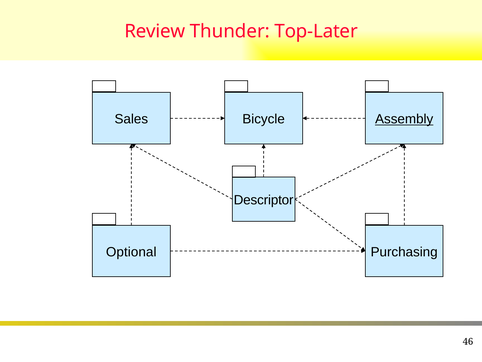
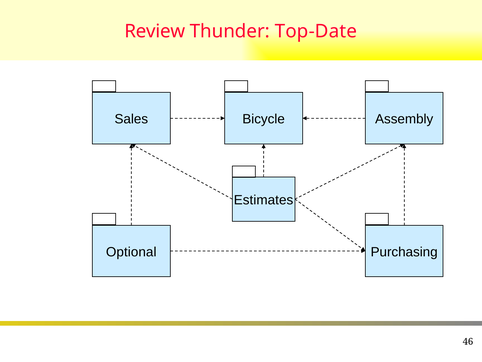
Top-Later: Top-Later -> Top-Date
Assembly underline: present -> none
Descriptor: Descriptor -> Estimates
